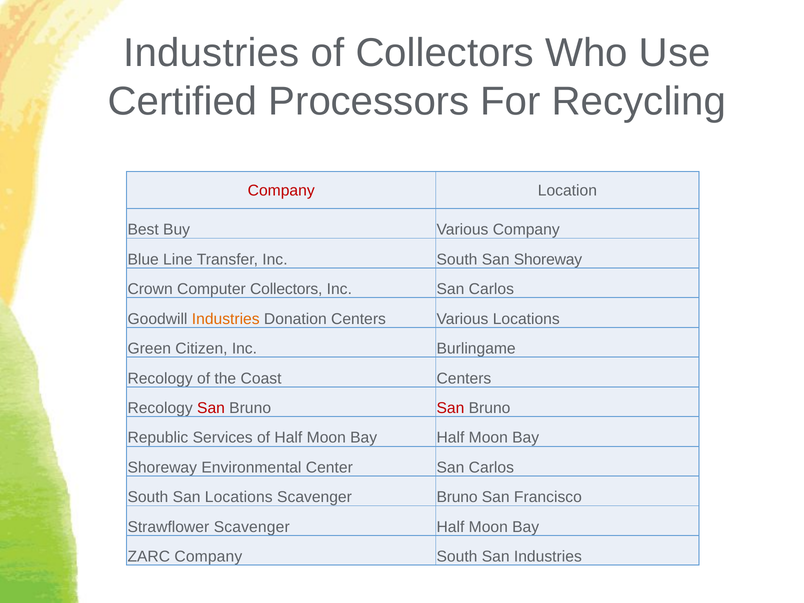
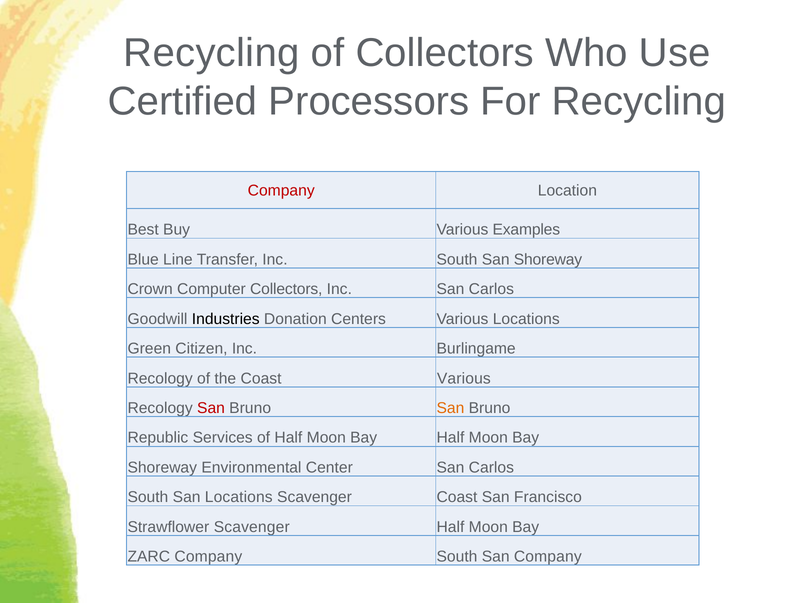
Industries at (211, 53): Industries -> Recycling
Various Company: Company -> Examples
Industries at (226, 319) colour: orange -> black
Coast Centers: Centers -> Various
San at (450, 408) colour: red -> orange
Scavenger Bruno: Bruno -> Coast
San Industries: Industries -> Company
